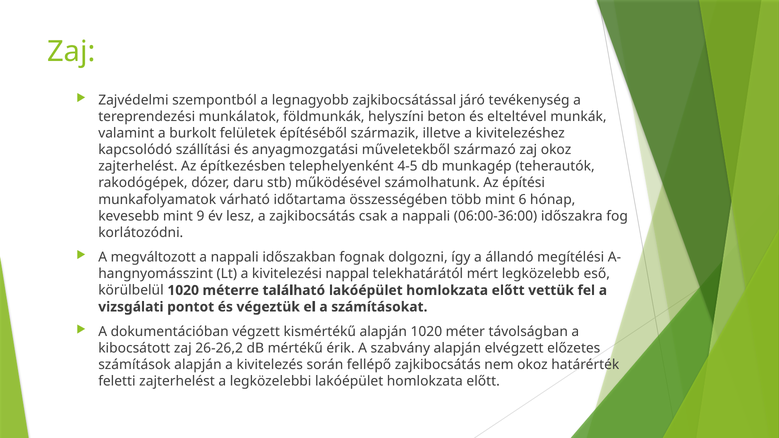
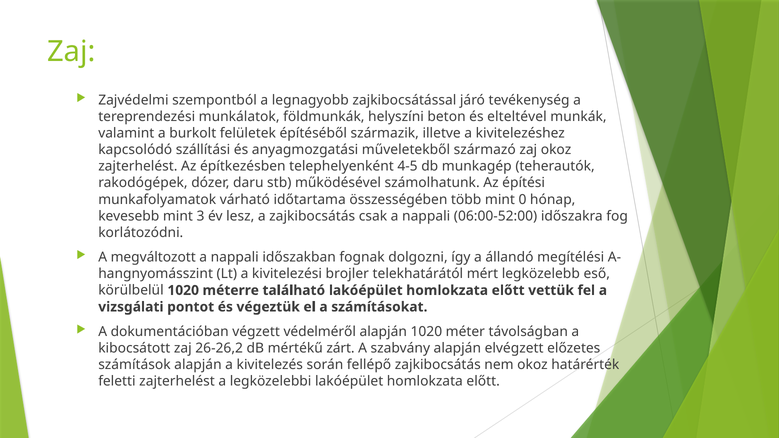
6: 6 -> 0
9: 9 -> 3
06:00-36:00: 06:00-36:00 -> 06:00-52:00
nappal: nappal -> brojler
kismértékű: kismértékű -> védelméről
érik: érik -> zárt
